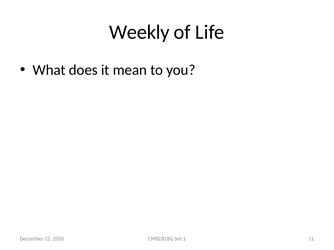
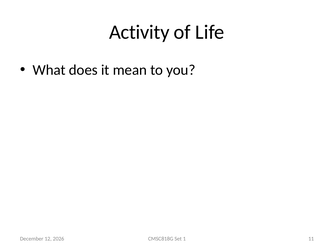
Weekly: Weekly -> Activity
